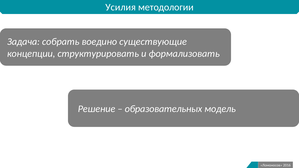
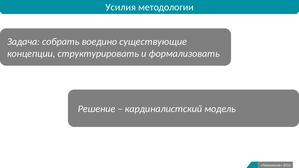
образовательных: образовательных -> кардиналистский
